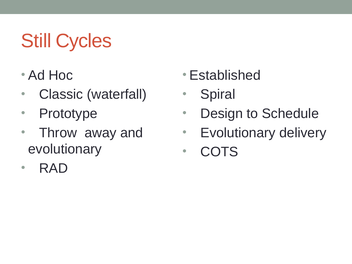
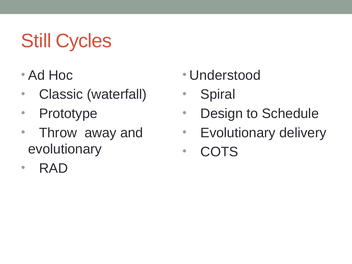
Established: Established -> Understood
